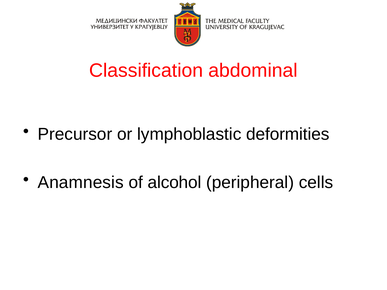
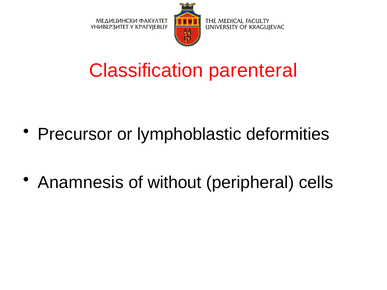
abdominal: abdominal -> parenteral
alcohol: alcohol -> without
